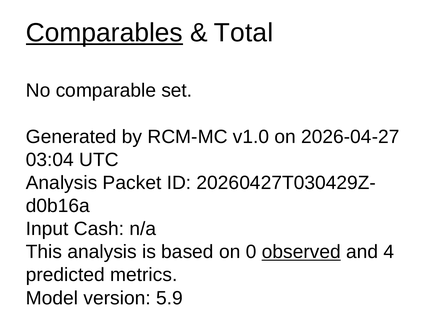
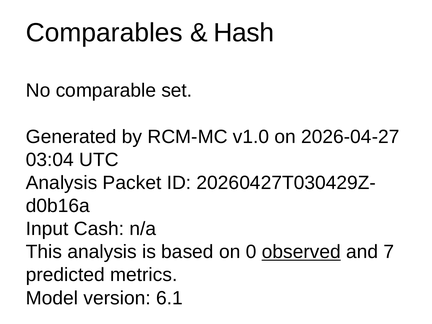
Comparables underline: present -> none
Total: Total -> Hash
4: 4 -> 7
5.9: 5.9 -> 6.1
